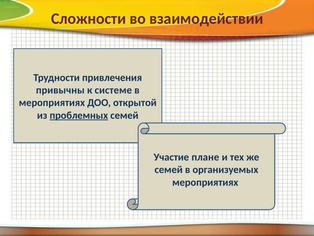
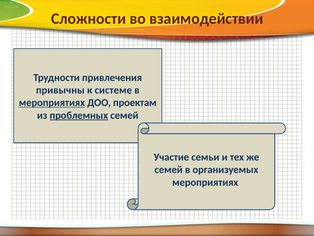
мероприятиях at (52, 103) underline: none -> present
открытой: открытой -> проектам
плане: плане -> семьи
